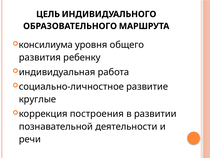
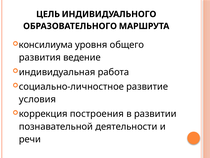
ребенку: ребенку -> ведение
круглые: круглые -> условия
